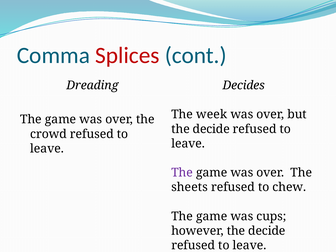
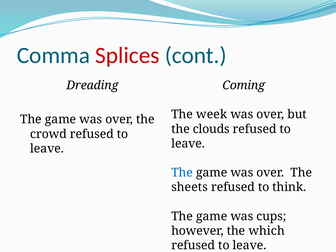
Decides: Decides -> Coming
decide at (211, 129): decide -> clouds
The at (182, 173) colour: purple -> blue
chew: chew -> think
however the decide: decide -> which
